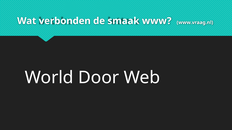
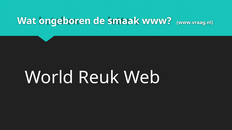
verbonden: verbonden -> ongeboren
Door: Door -> Reuk
